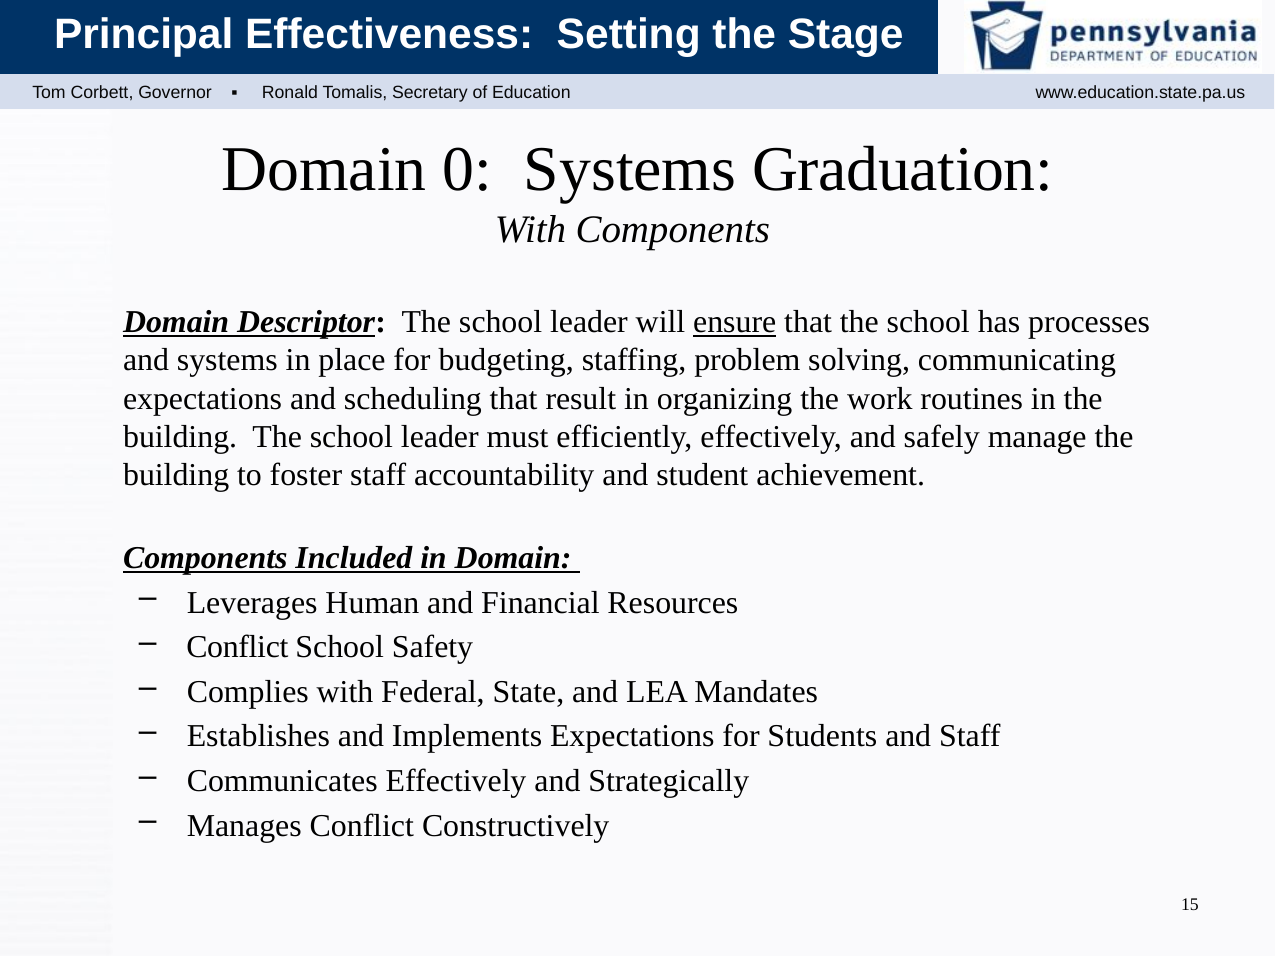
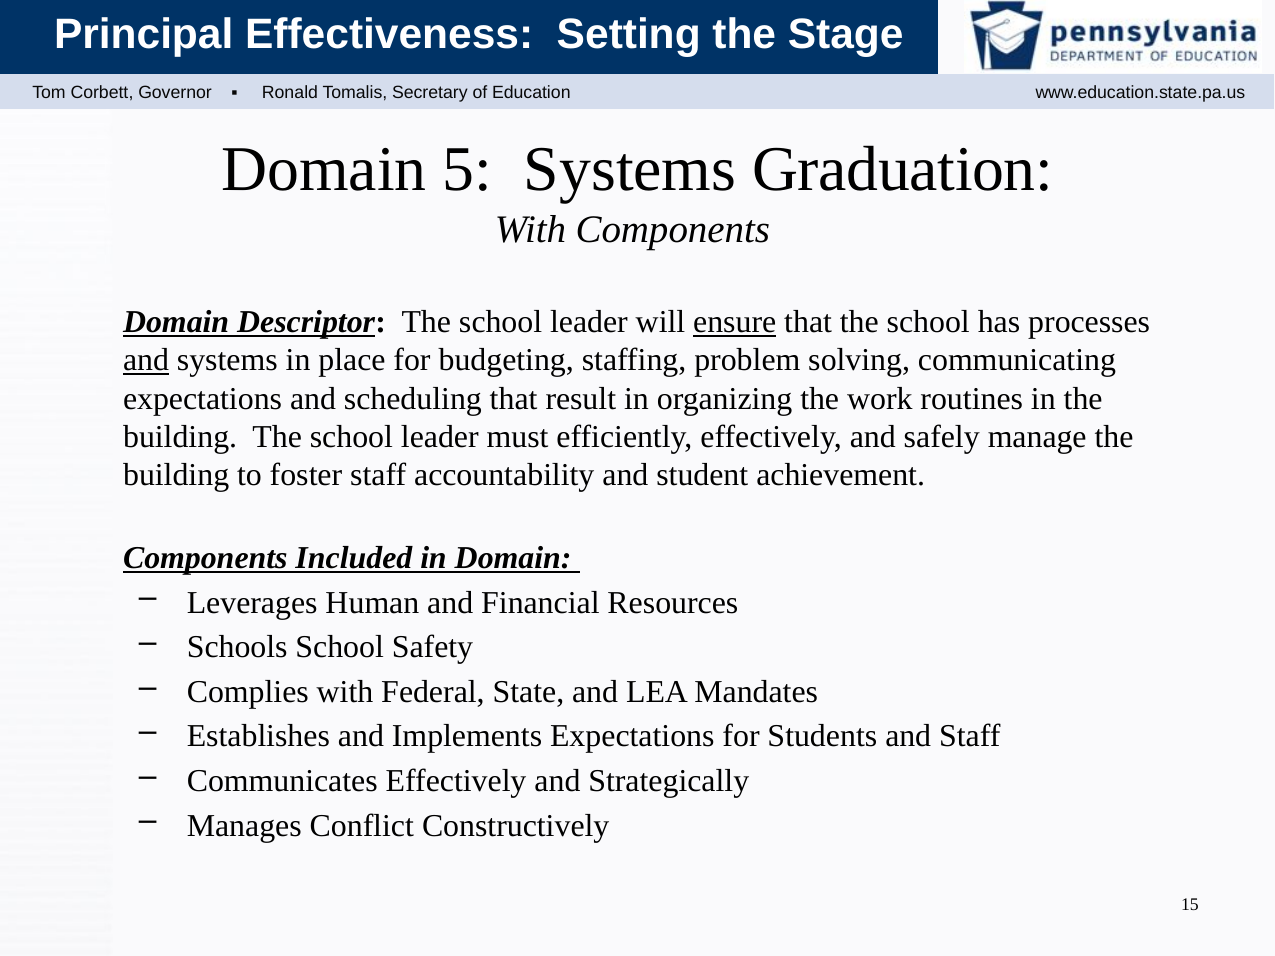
0: 0 -> 5
and at (146, 360) underline: none -> present
Conflict at (237, 647): Conflict -> Schools
